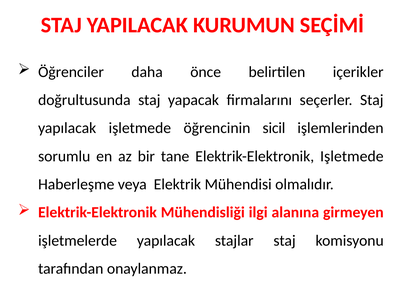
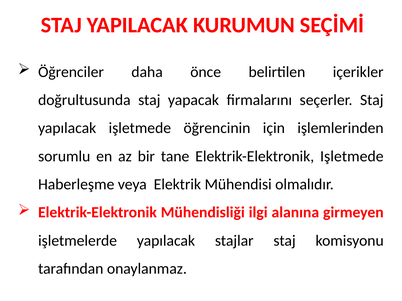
sicil: sicil -> için
